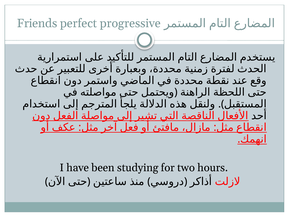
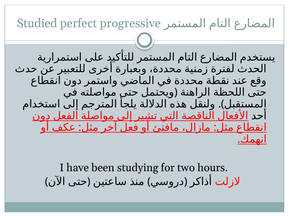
Friends: Friends -> Studied
